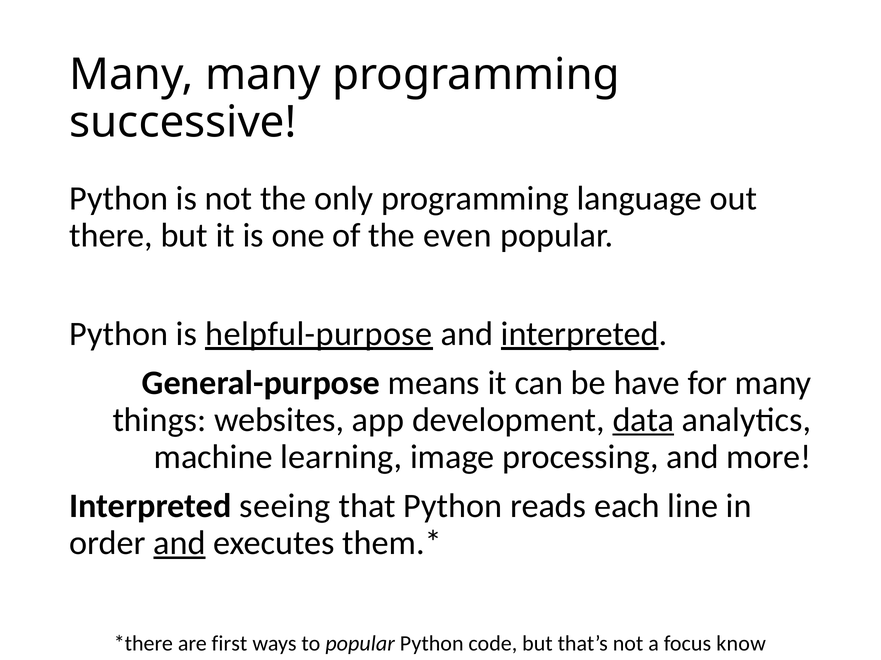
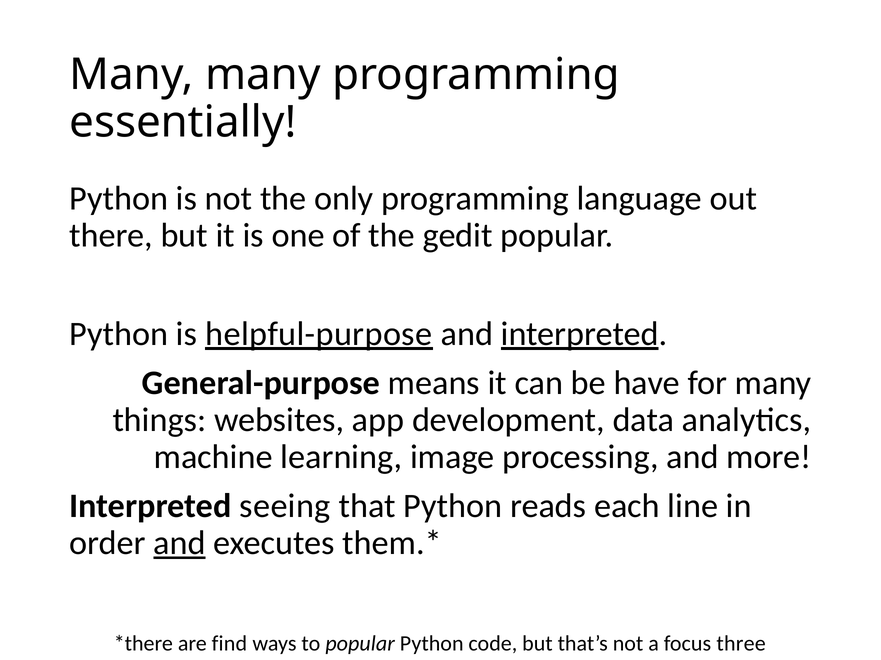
successive: successive -> essentially
even: even -> gedit
data underline: present -> none
first: first -> find
know: know -> three
